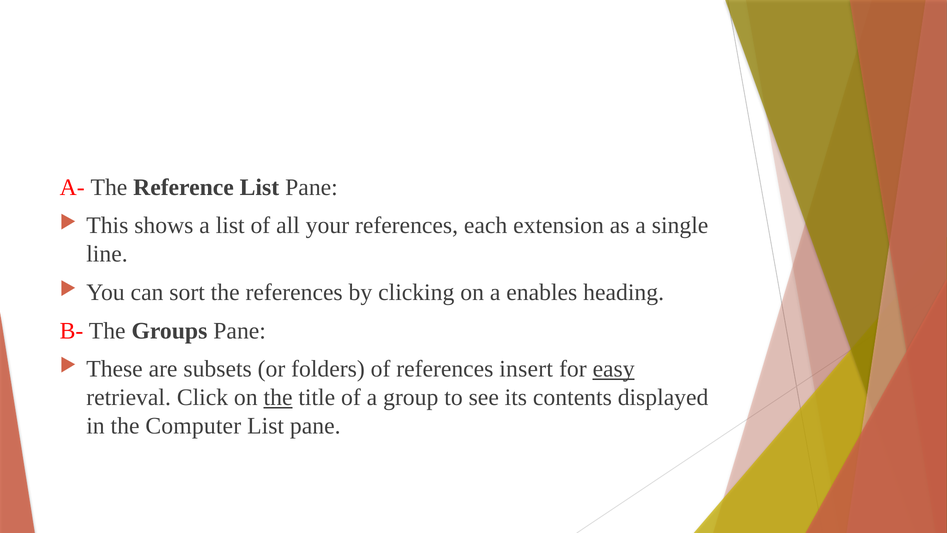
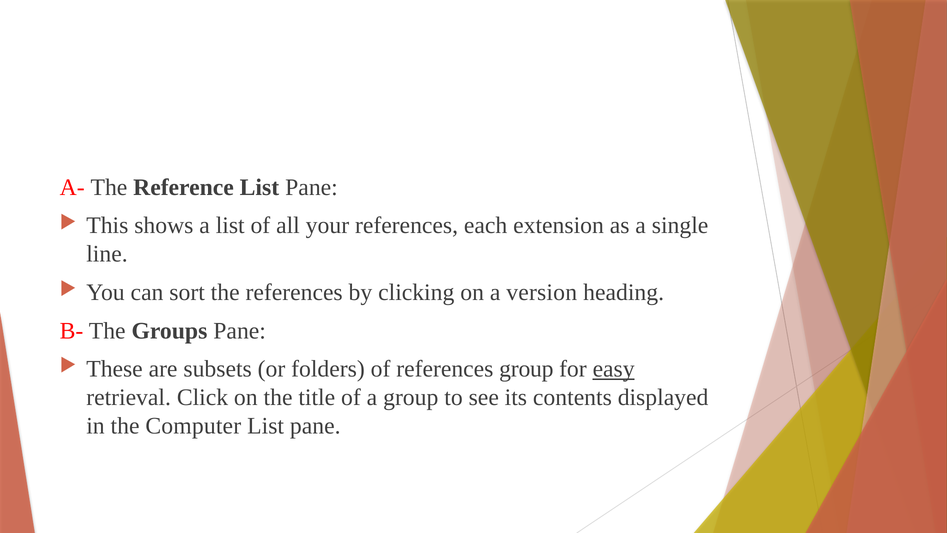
enables: enables -> version
references insert: insert -> group
the at (278, 397) underline: present -> none
